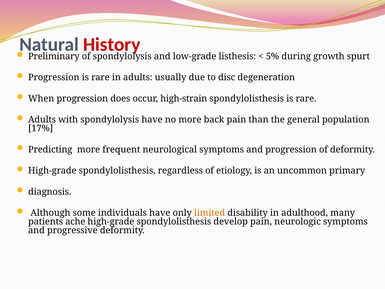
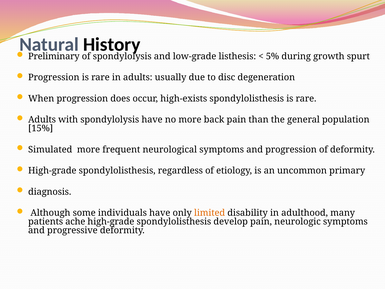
History colour: red -> black
high-strain: high-strain -> high-exists
17%: 17% -> 15%
Predicting: Predicting -> Simulated
